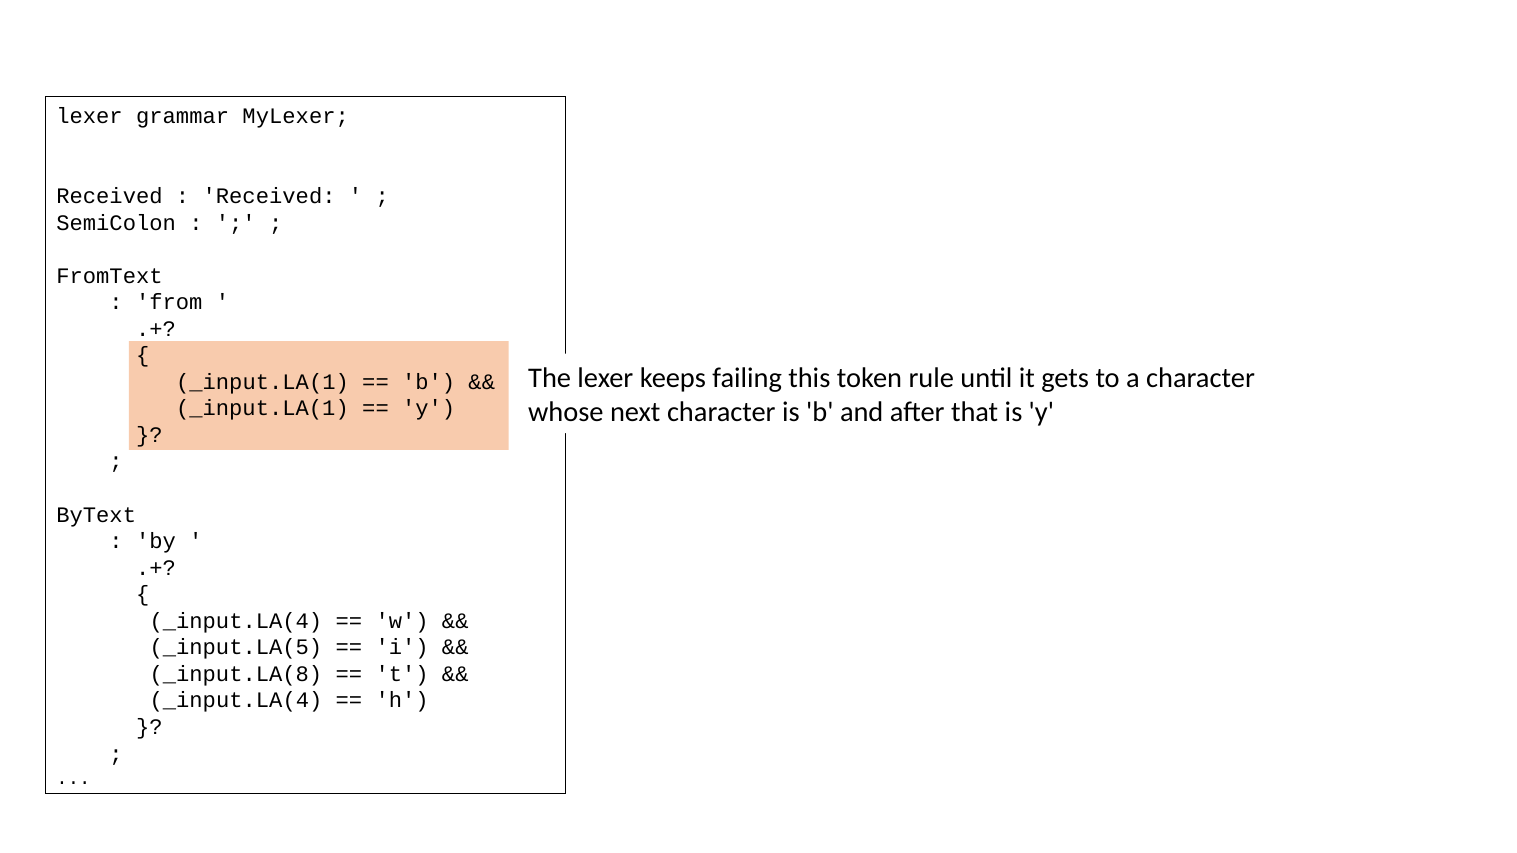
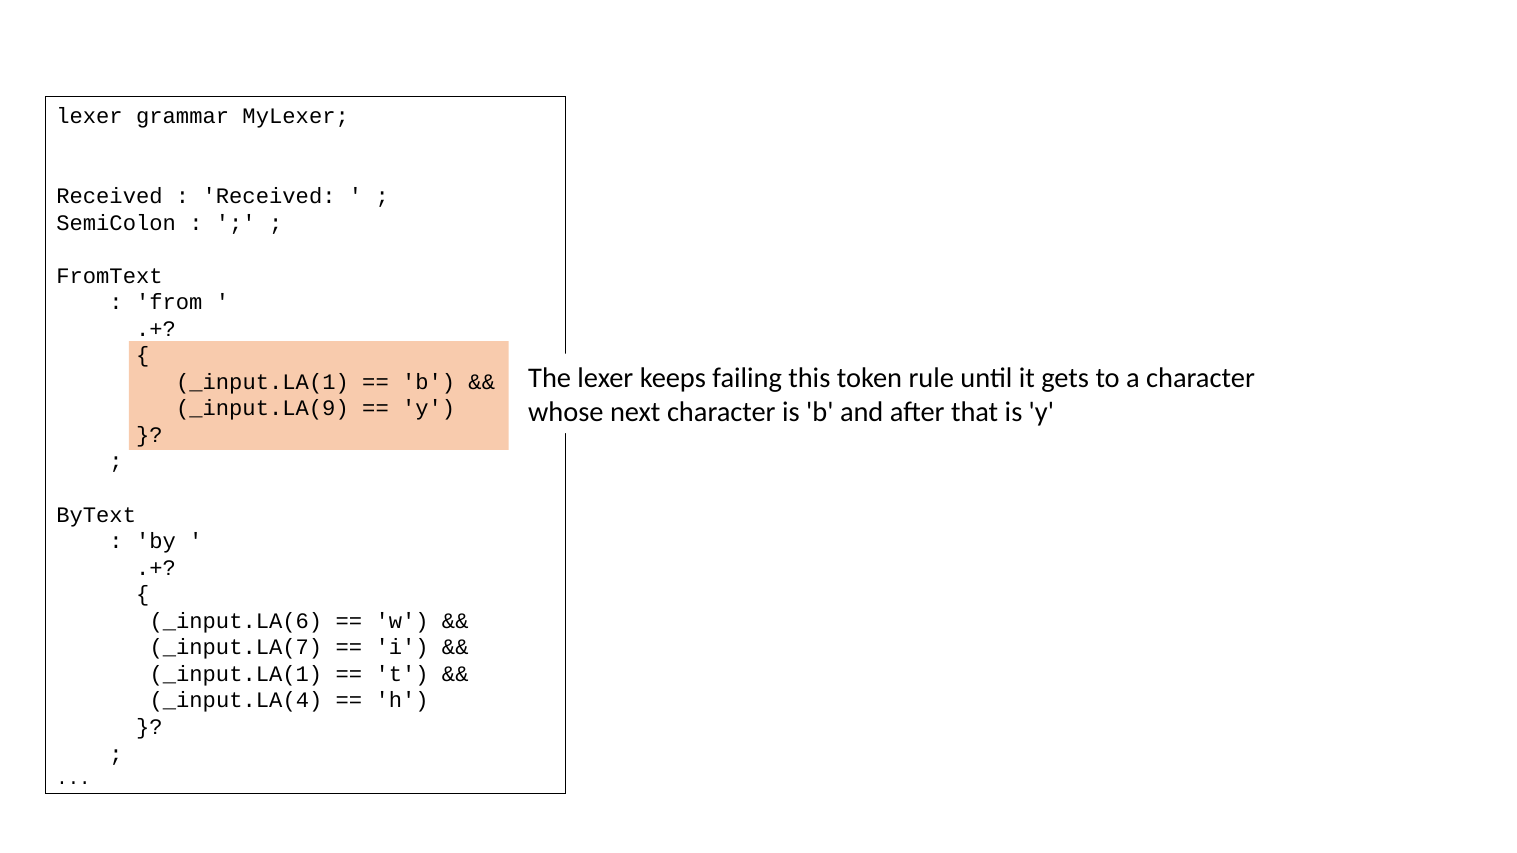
_input.LA(1 at (262, 409): _input.LA(1 -> _input.LA(9
_input.LA(4 at (236, 621): _input.LA(4 -> _input.LA(6
_input.LA(5: _input.LA(5 -> _input.LA(7
_input.LA(8 at (236, 674): _input.LA(8 -> _input.LA(1
